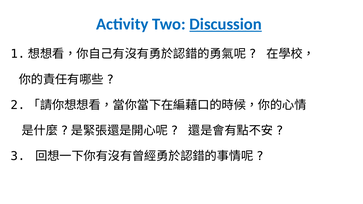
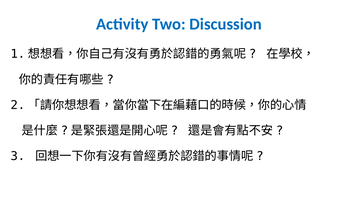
Discussion underline: present -> none
